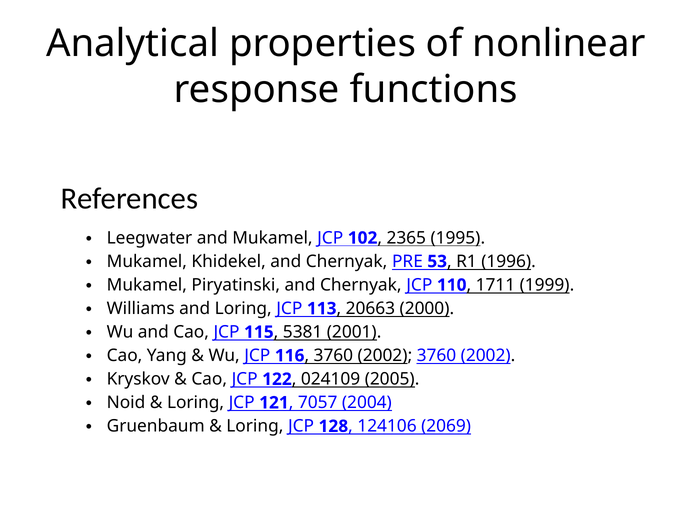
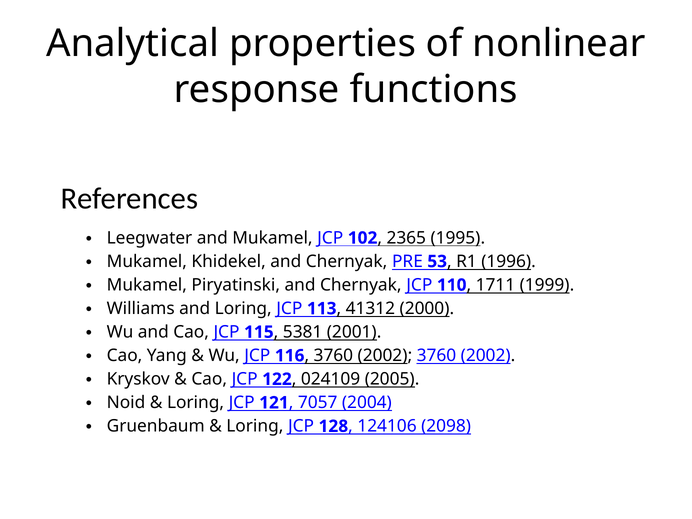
20663: 20663 -> 41312
2069: 2069 -> 2098
